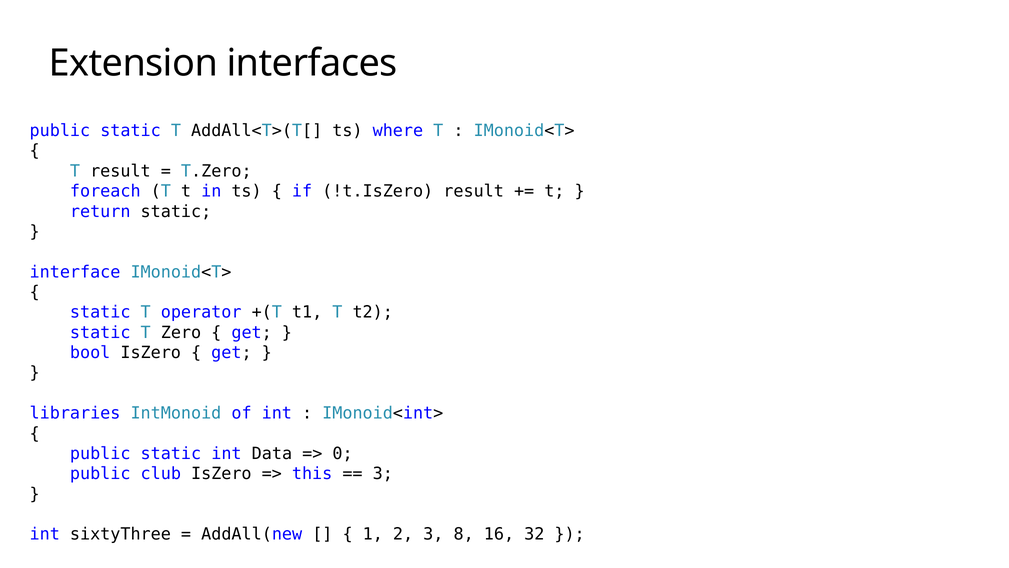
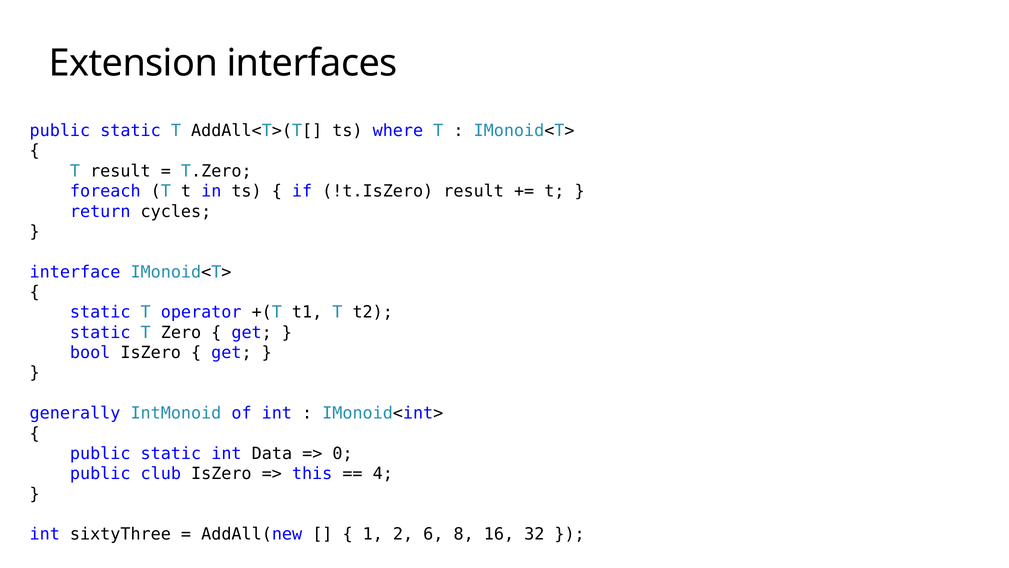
return static: static -> cycles
libraries: libraries -> generally
3 at (383, 473): 3 -> 4
2 3: 3 -> 6
